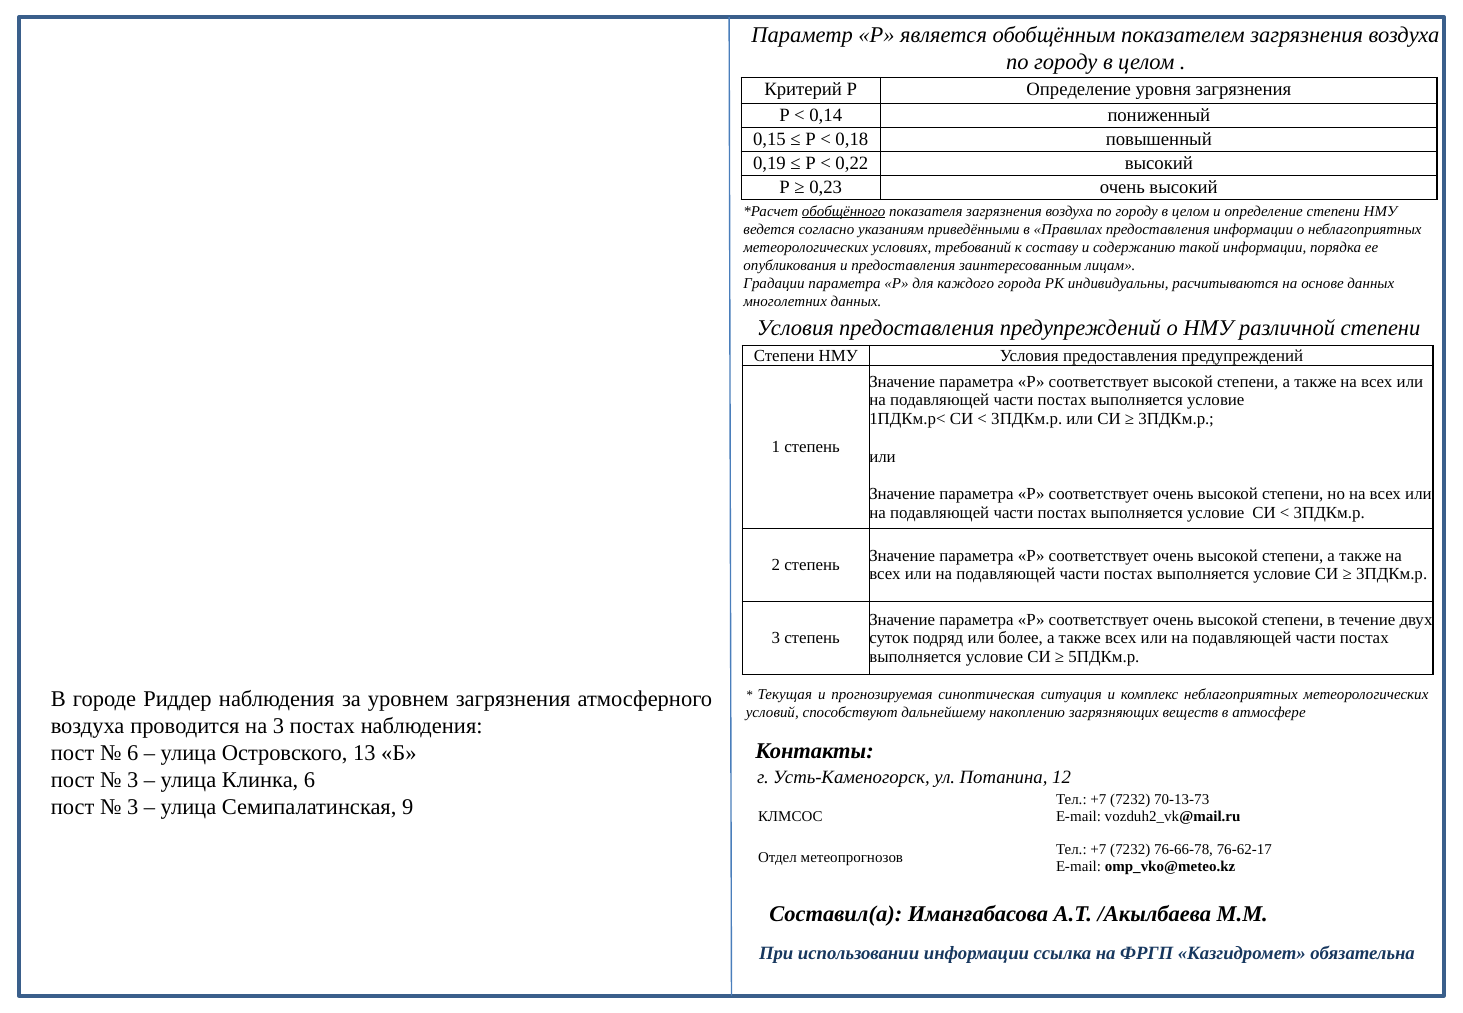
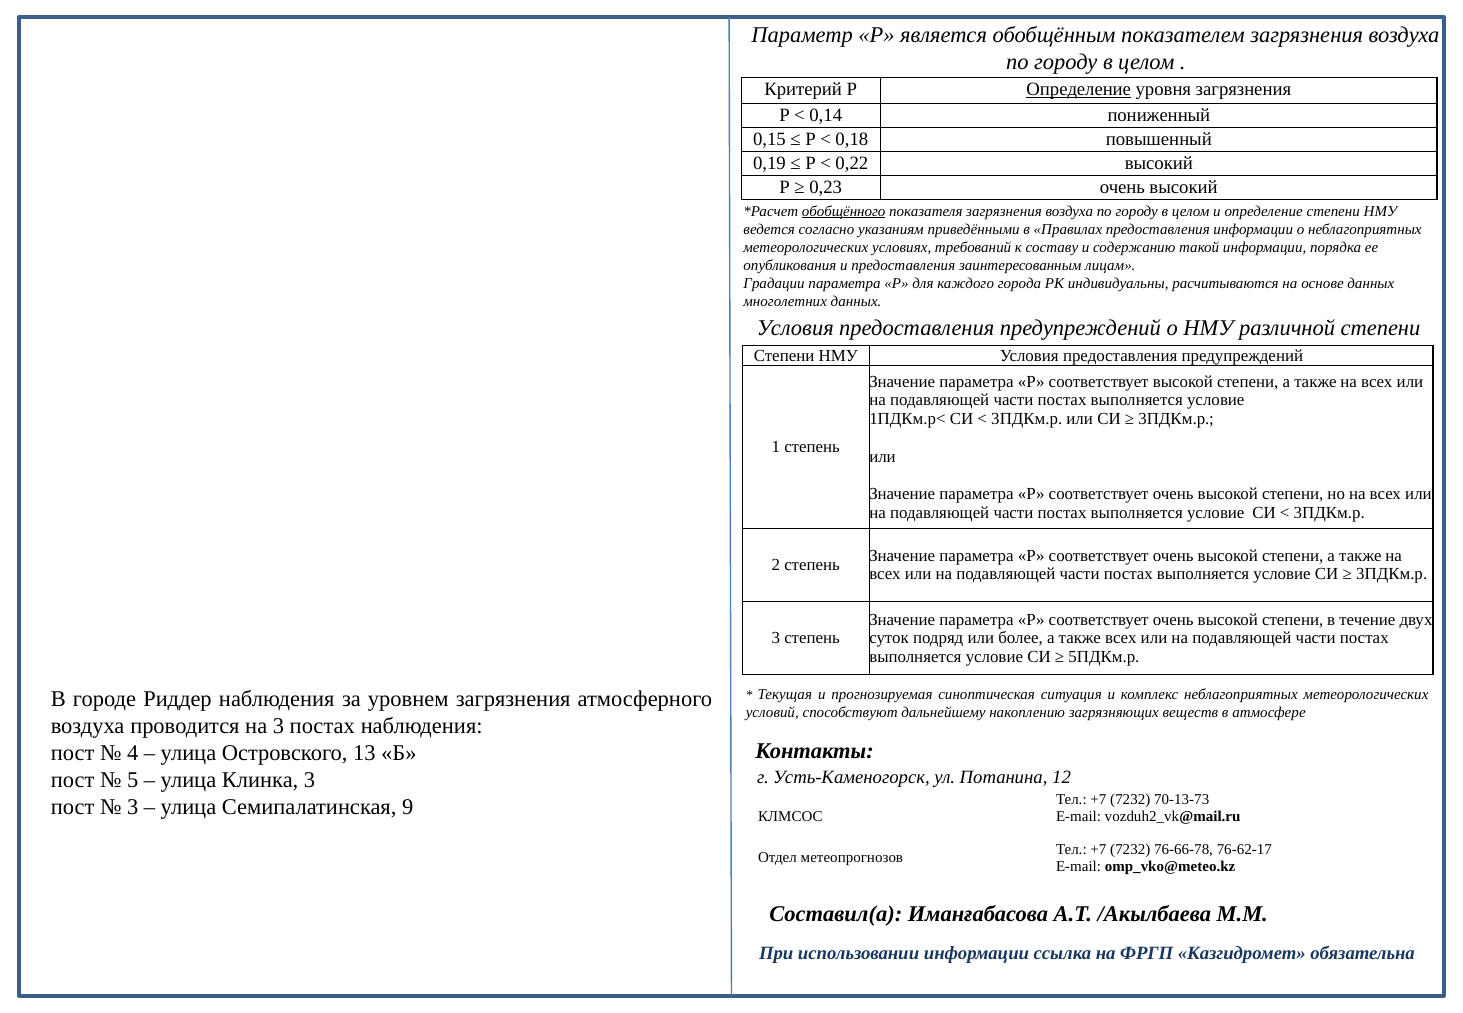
Определение at (1079, 89) underline: none -> present
6 at (133, 753): 6 -> 4
3 at (133, 780): 3 -> 5
Клинка 6: 6 -> 3
